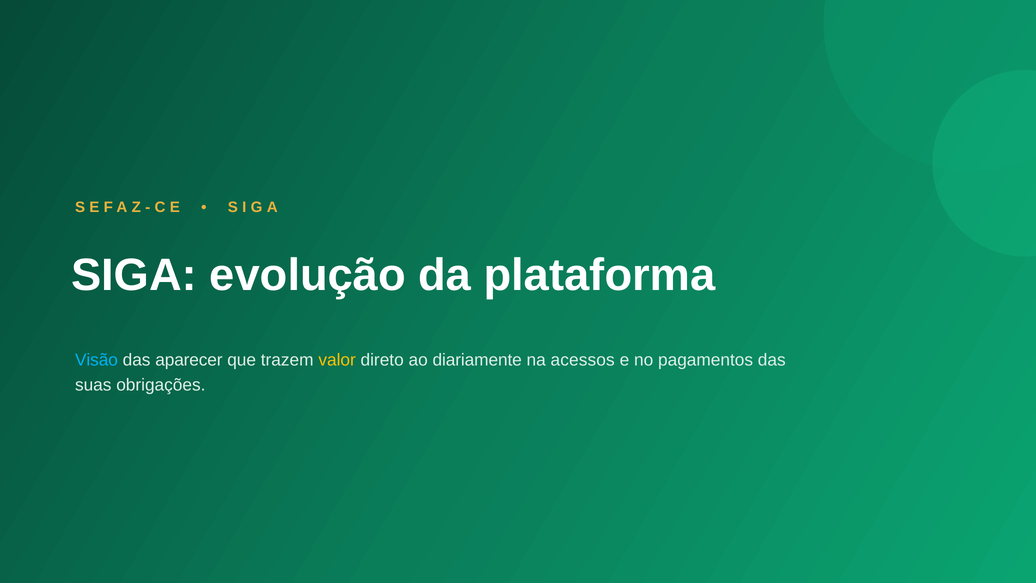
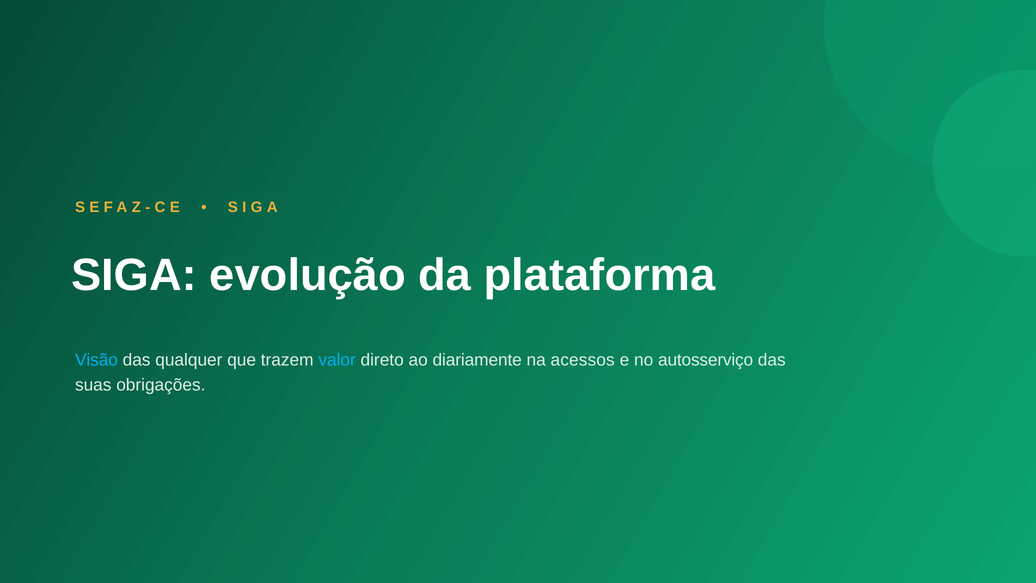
aparecer: aparecer -> qualquer
valor colour: yellow -> light blue
pagamentos: pagamentos -> autosserviço
